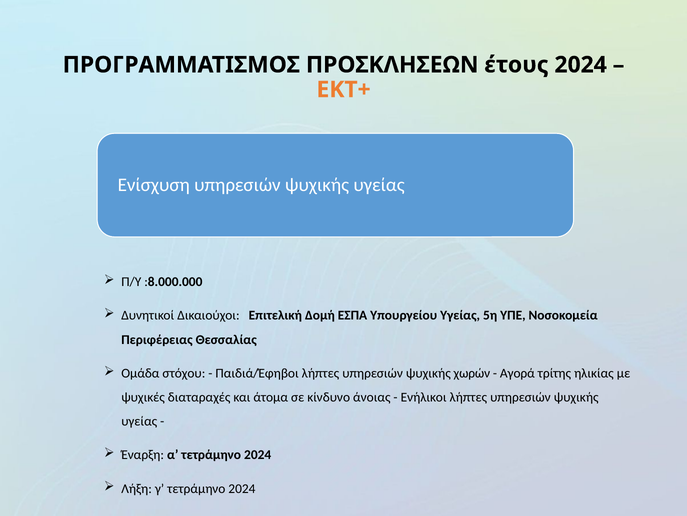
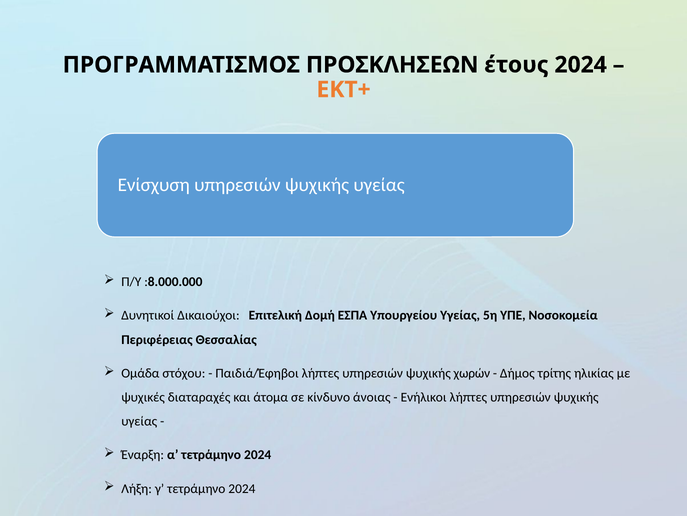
Αγορά: Αγορά -> Δήμος
